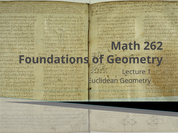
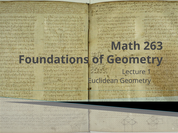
262: 262 -> 263
